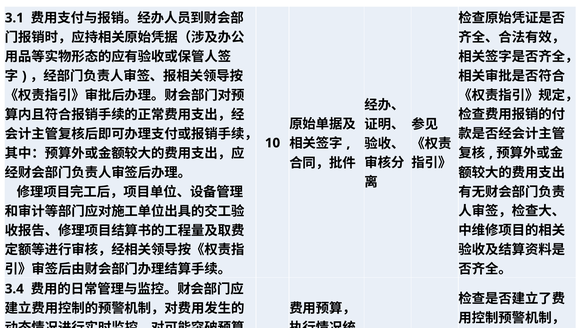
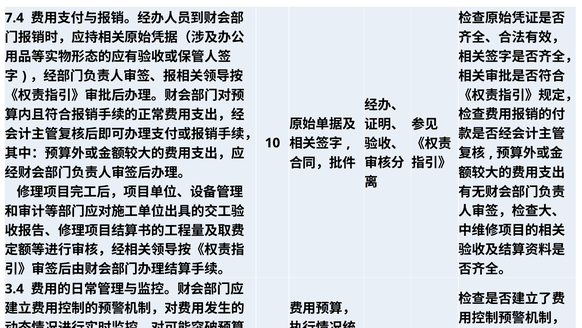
3.1: 3.1 -> 7.4
